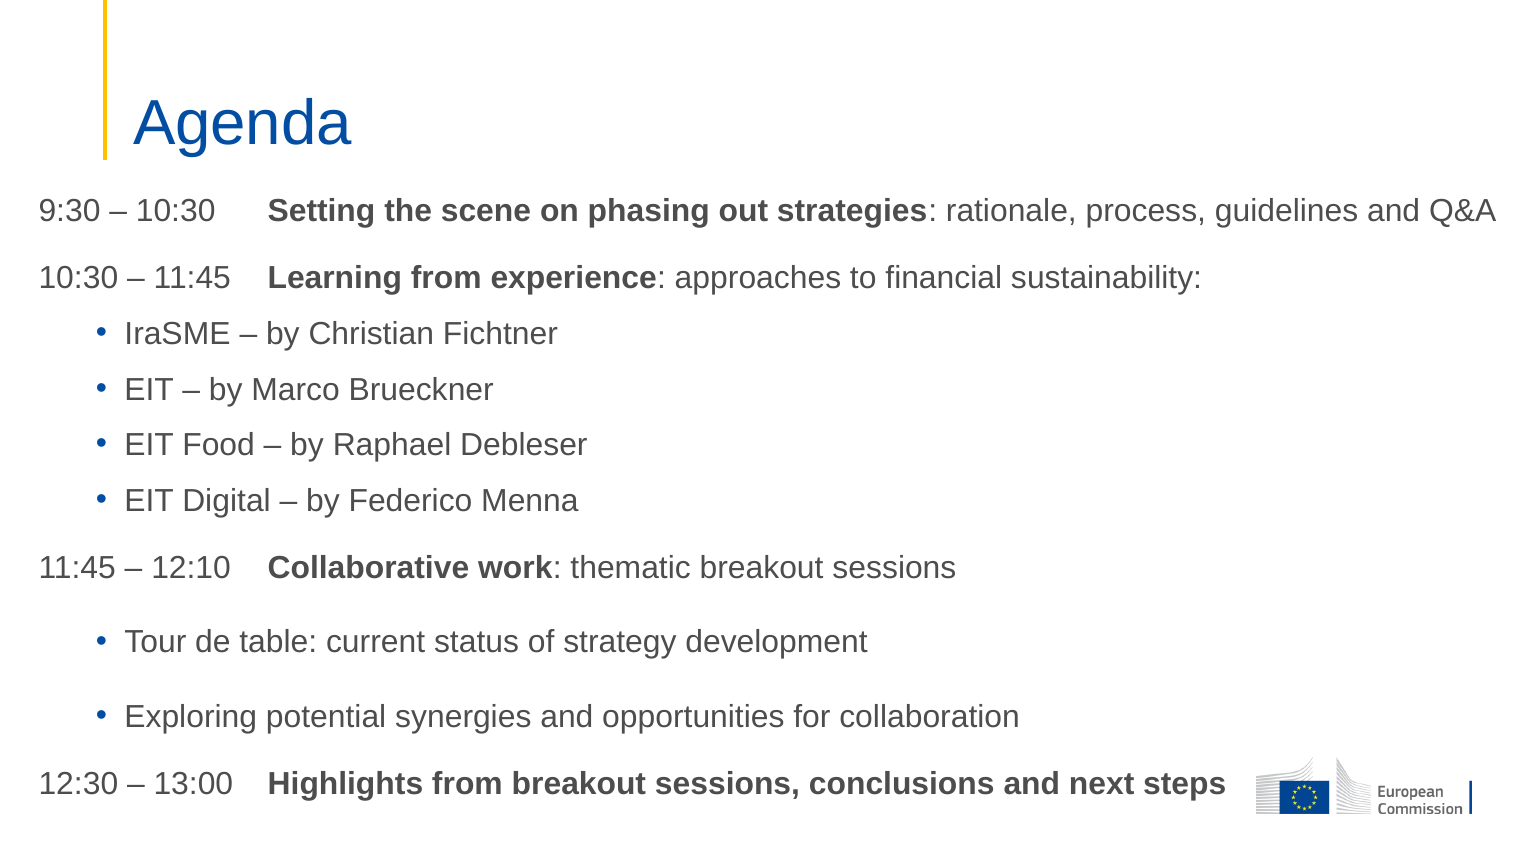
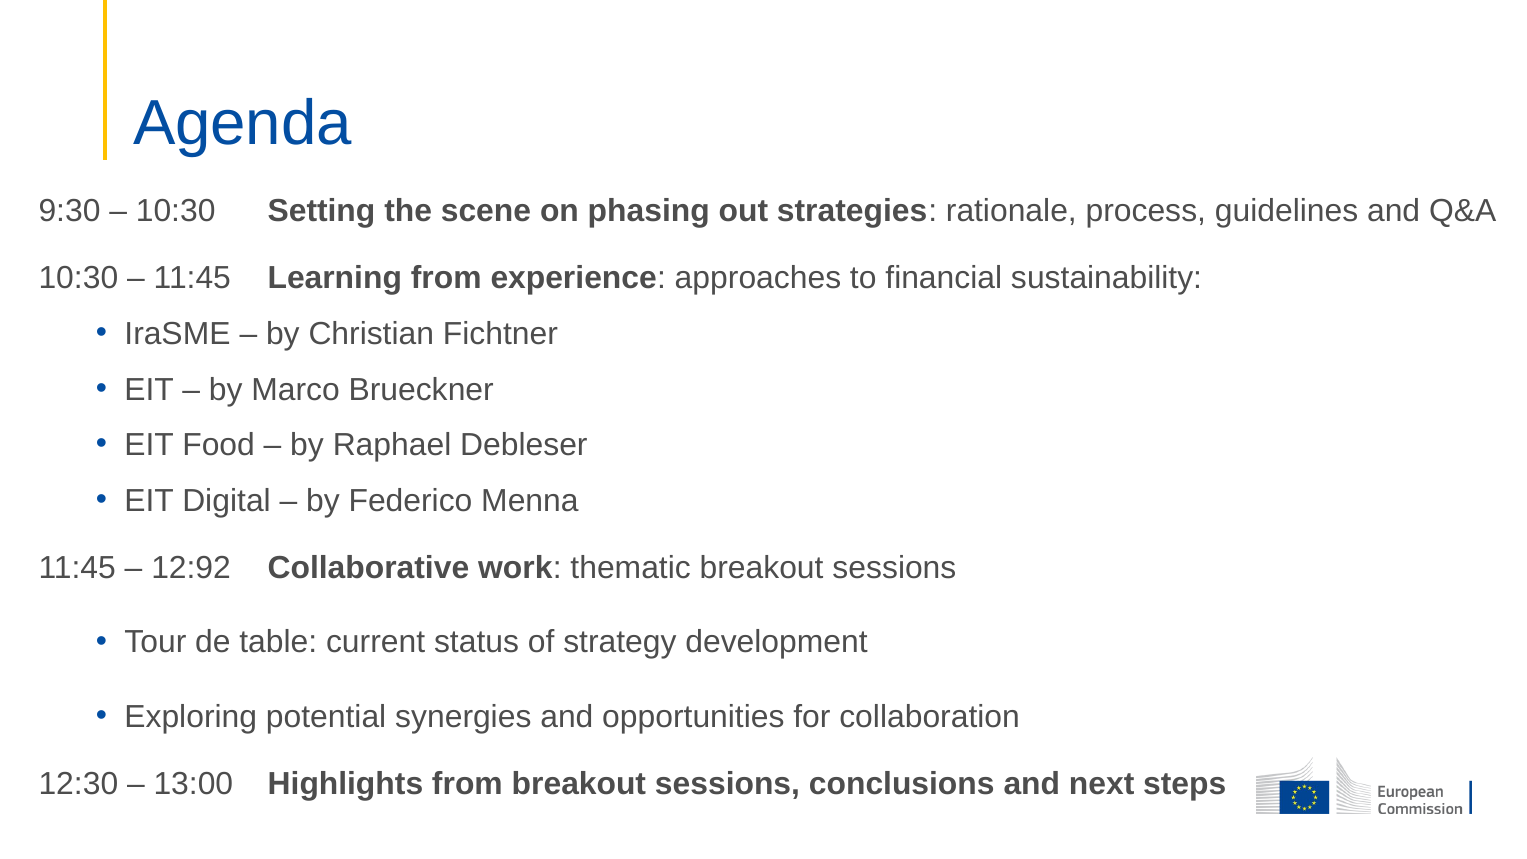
12:10: 12:10 -> 12:92
